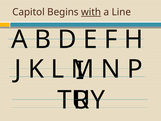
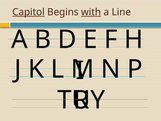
Capitol underline: none -> present
